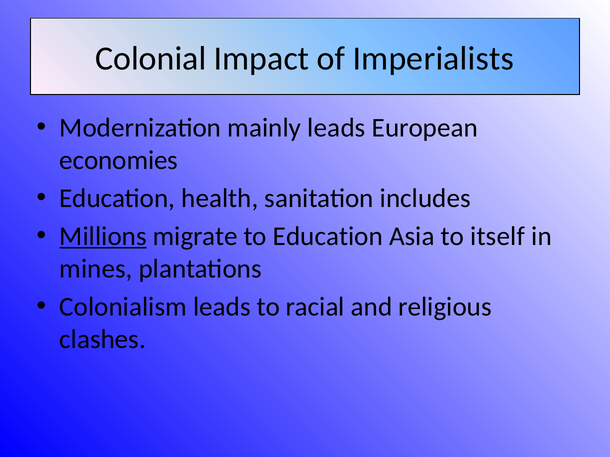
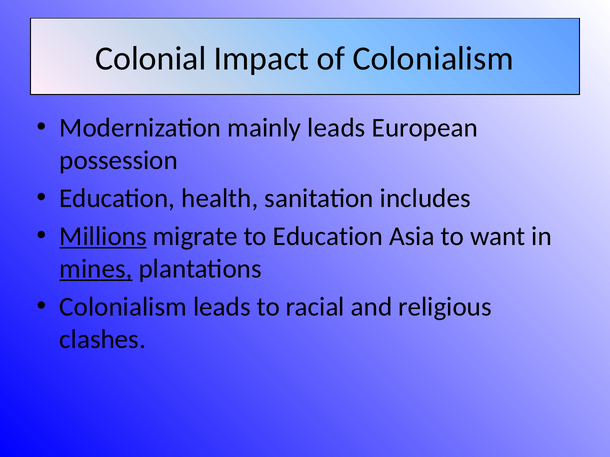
of Imperialists: Imperialists -> Colonialism
economies: economies -> possession
itself: itself -> want
mines underline: none -> present
